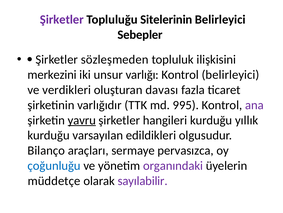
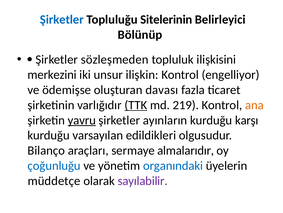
Şirketler at (62, 20) colour: purple -> blue
Sebepler: Sebepler -> Bölünüp
varlığı: varlığı -> ilişkin
Kontrol belirleyici: belirleyici -> engelliyor
verdikleri: verdikleri -> ödemişse
TTK underline: none -> present
995: 995 -> 219
ana colour: purple -> orange
hangileri: hangileri -> ayınların
yıllık: yıllık -> karşı
pervasızca: pervasızca -> almalarıdır
organındaki colour: purple -> blue
